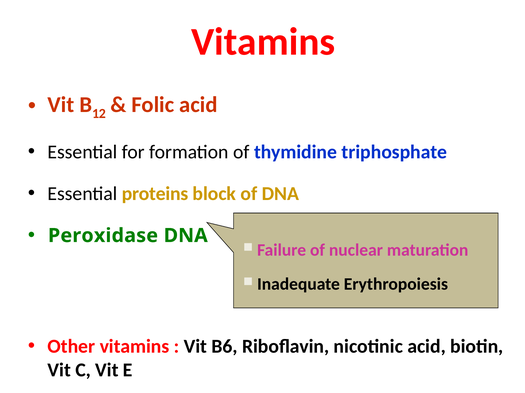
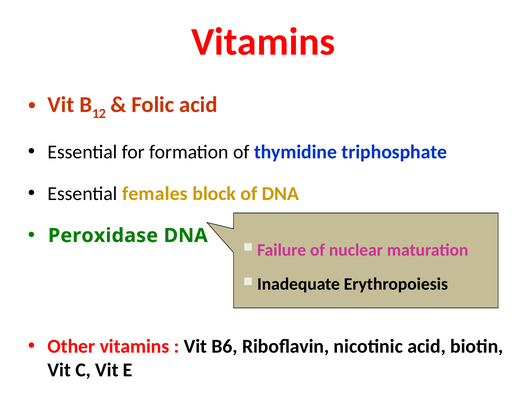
proteins: proteins -> females
